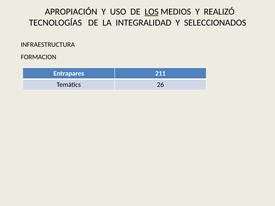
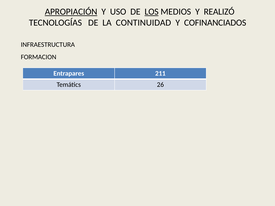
APROPIACIÓN underline: none -> present
INTEGRALIDAD: INTEGRALIDAD -> CONTINUIDAD
SELECCIONADOS: SELECCIONADOS -> COFINANCIADOS
